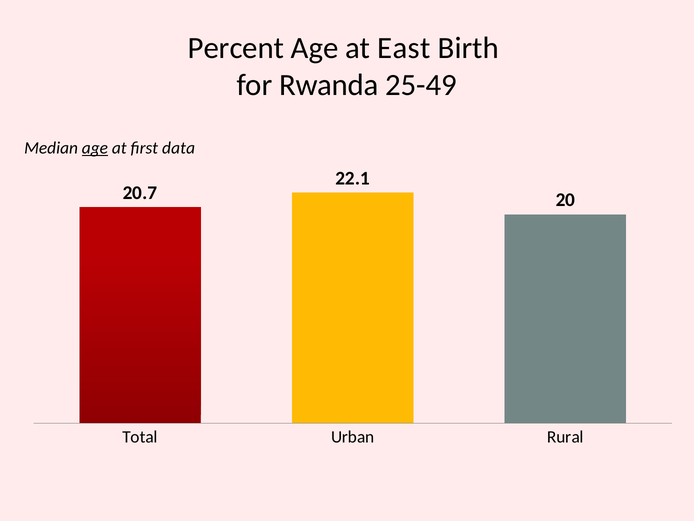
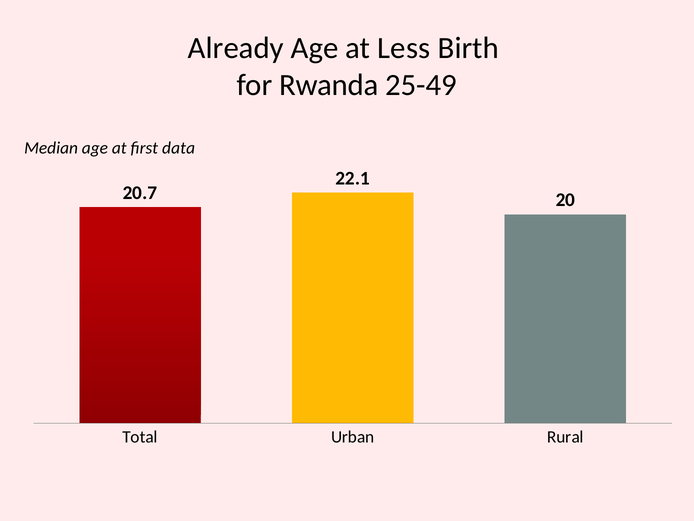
Percent: Percent -> Already
East: East -> Less
age at (95, 148) underline: present -> none
